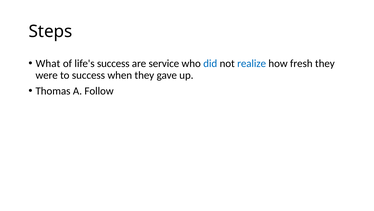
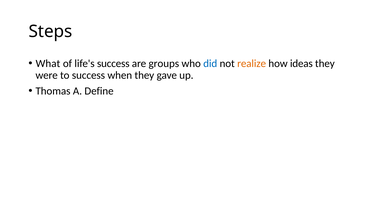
service: service -> groups
realize colour: blue -> orange
fresh: fresh -> ideas
Follow: Follow -> Define
